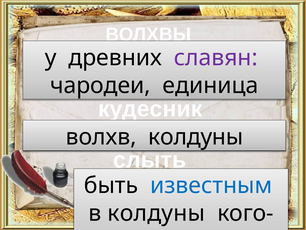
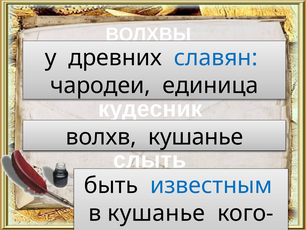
славян colour: purple -> blue
волхв колдуны: колдуны -> кушанье
в колдуны: колдуны -> кушанье
